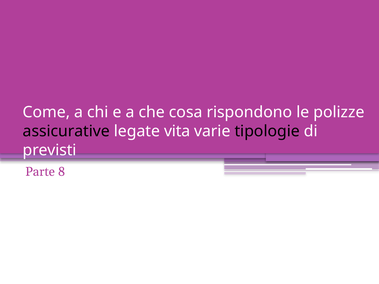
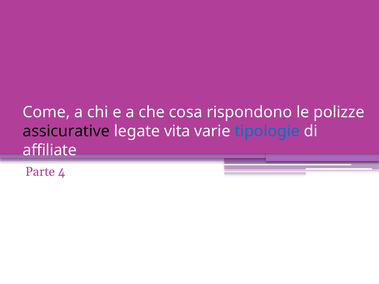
tipologie colour: black -> blue
previsti: previsti -> affiliate
8: 8 -> 4
